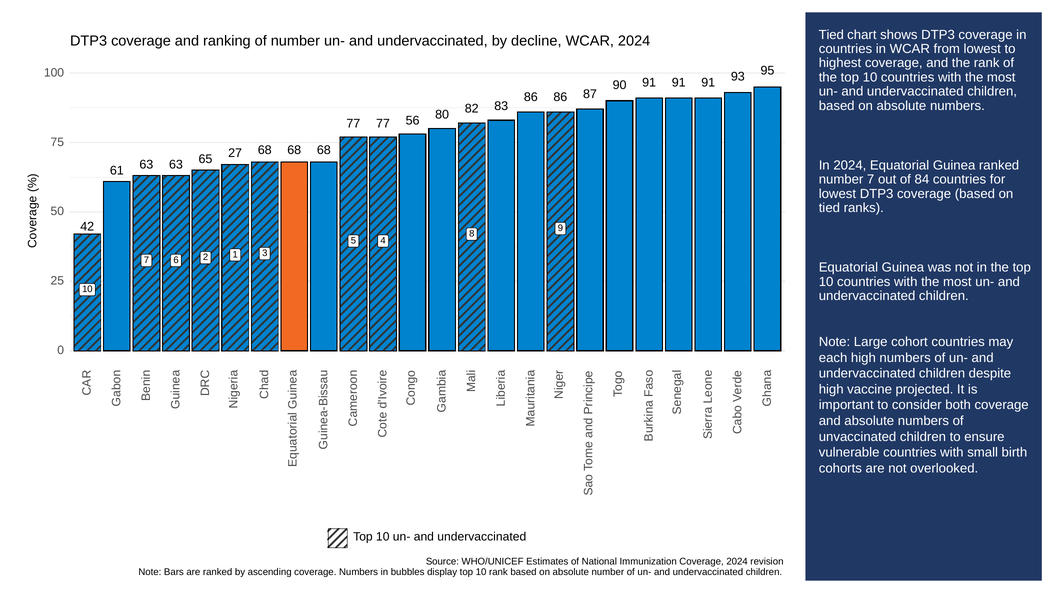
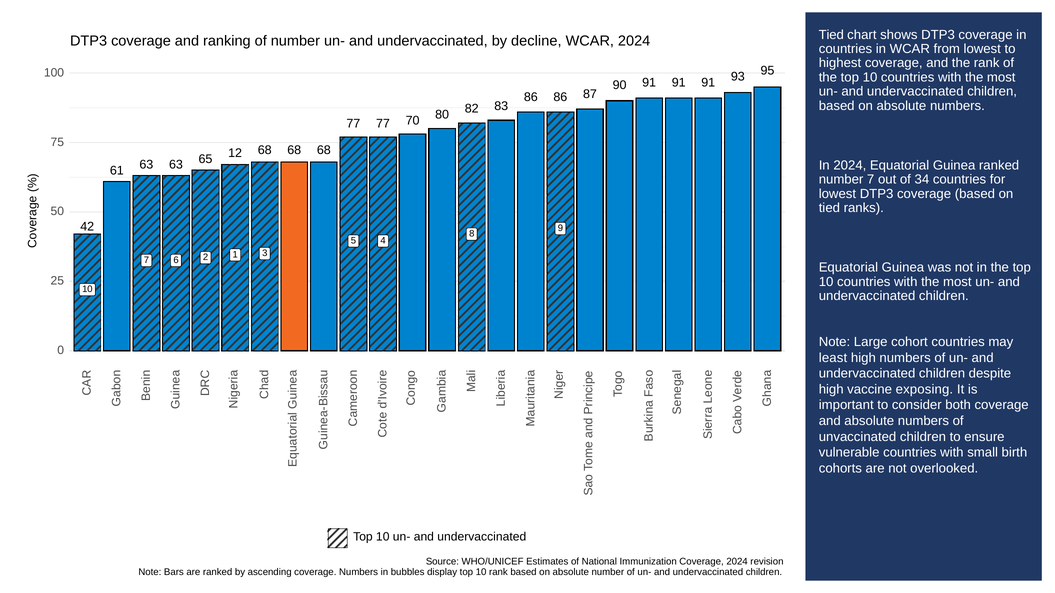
56: 56 -> 70
27: 27 -> 12
84: 84 -> 34
each: each -> least
projected: projected -> exposing
